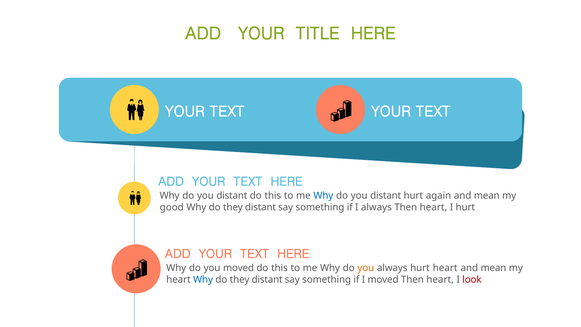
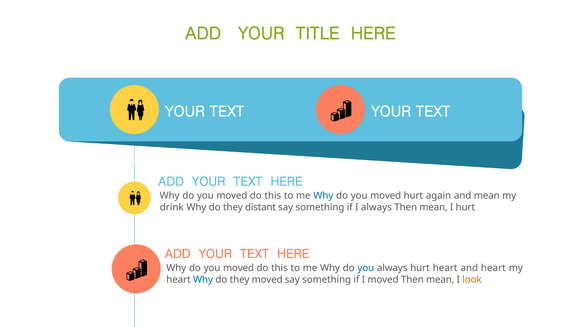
distant at (232, 196): distant -> moved
distant at (386, 196): distant -> moved
good: good -> drink
heart at (433, 207): heart -> mean
you at (366, 268) colour: orange -> blue
mean at (493, 268): mean -> heart
distant at (267, 279): distant -> moved
moved Then heart: heart -> mean
look colour: red -> orange
